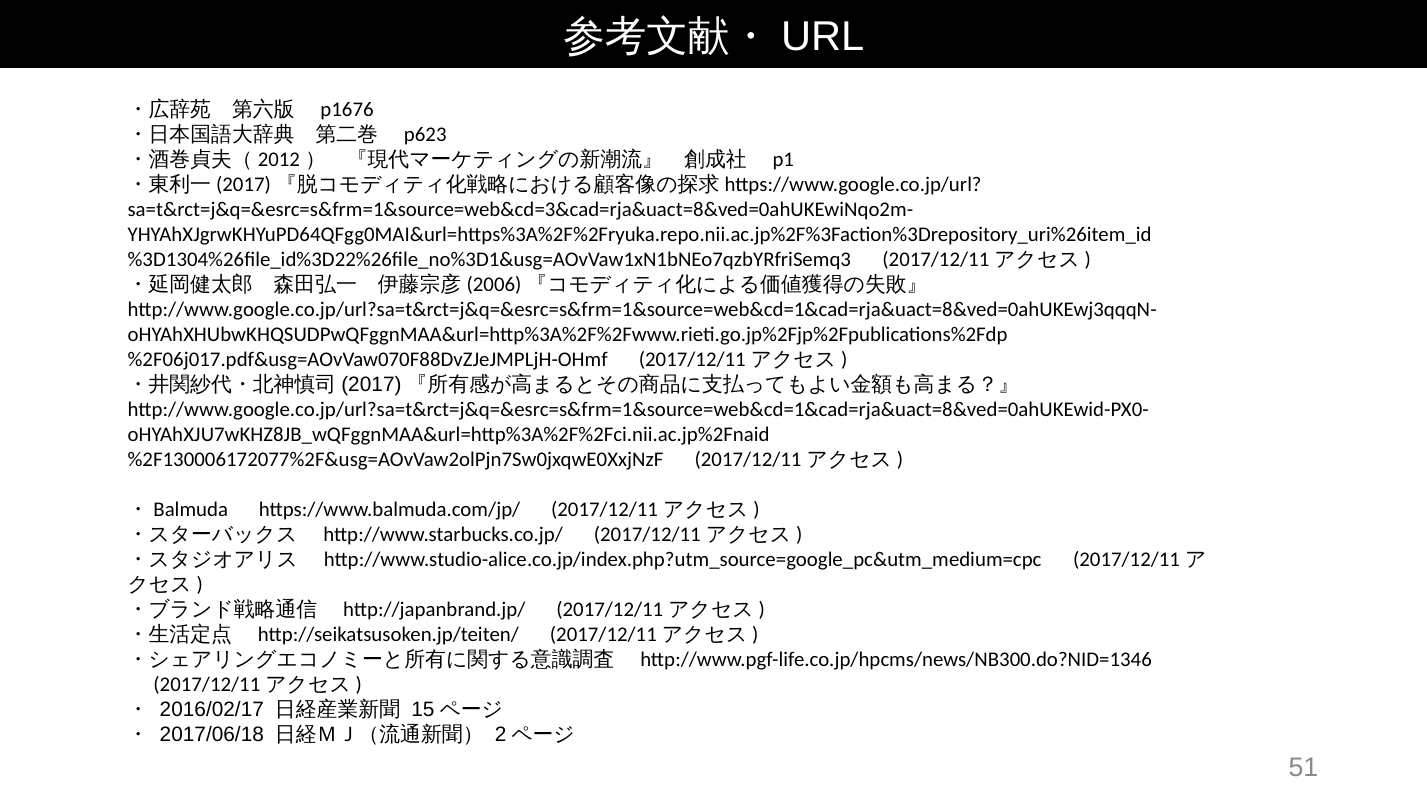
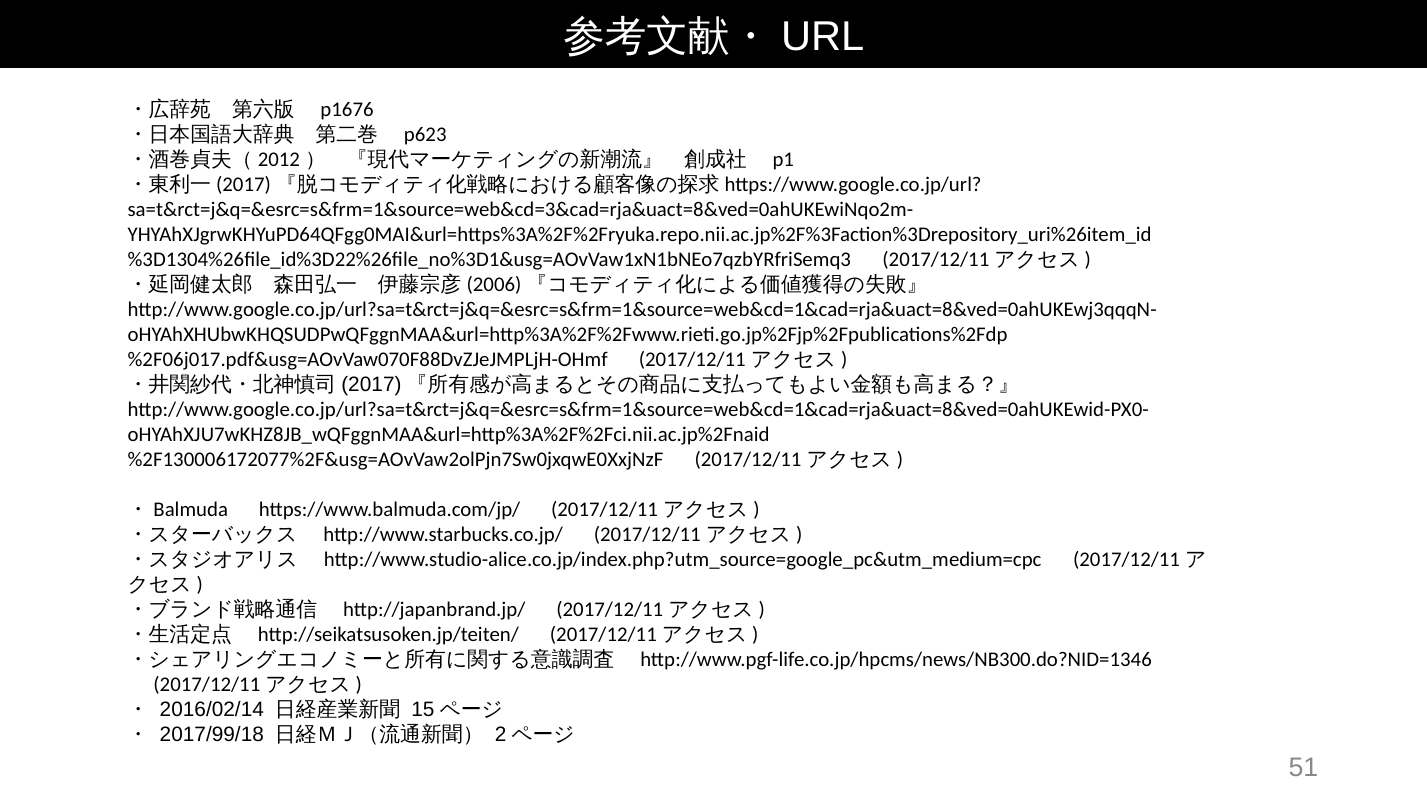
2016/02/17: 2016/02/17 -> 2016/02/14
2017/06/18: 2017/06/18 -> 2017/99/18
